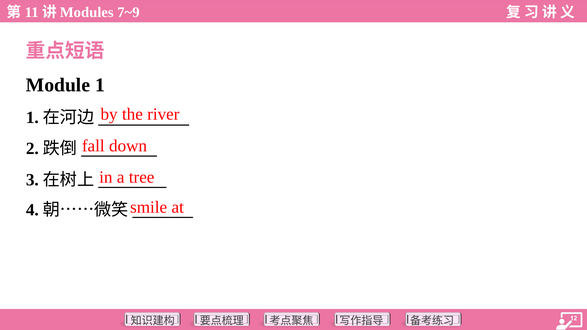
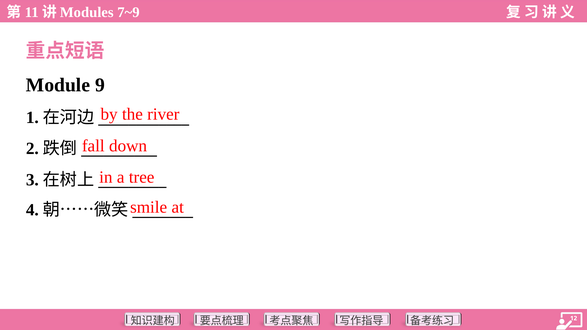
Module 1: 1 -> 9
